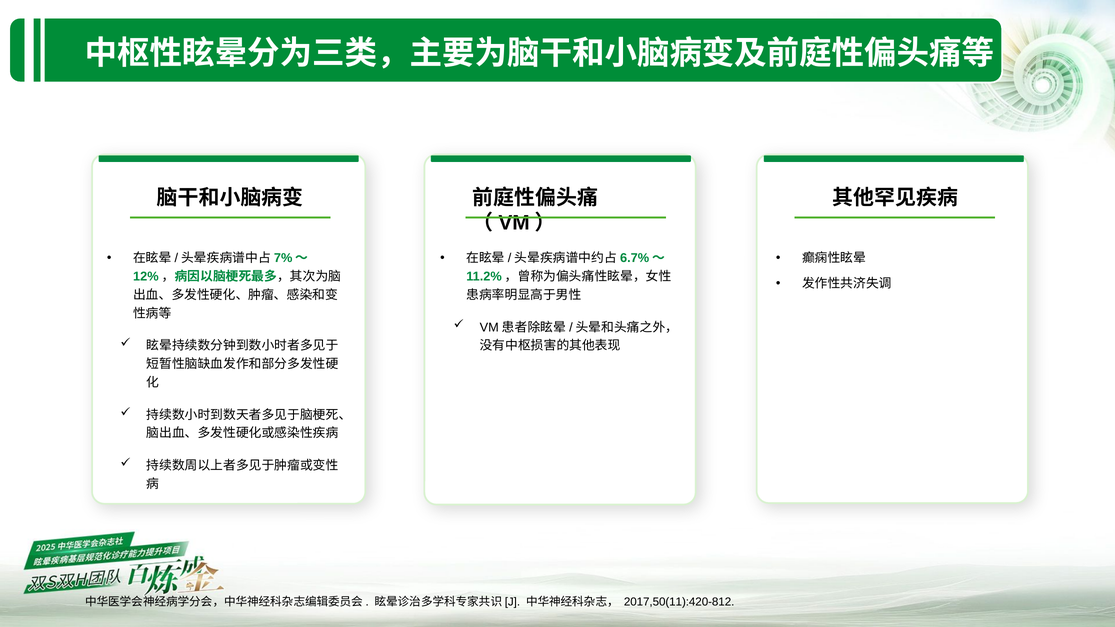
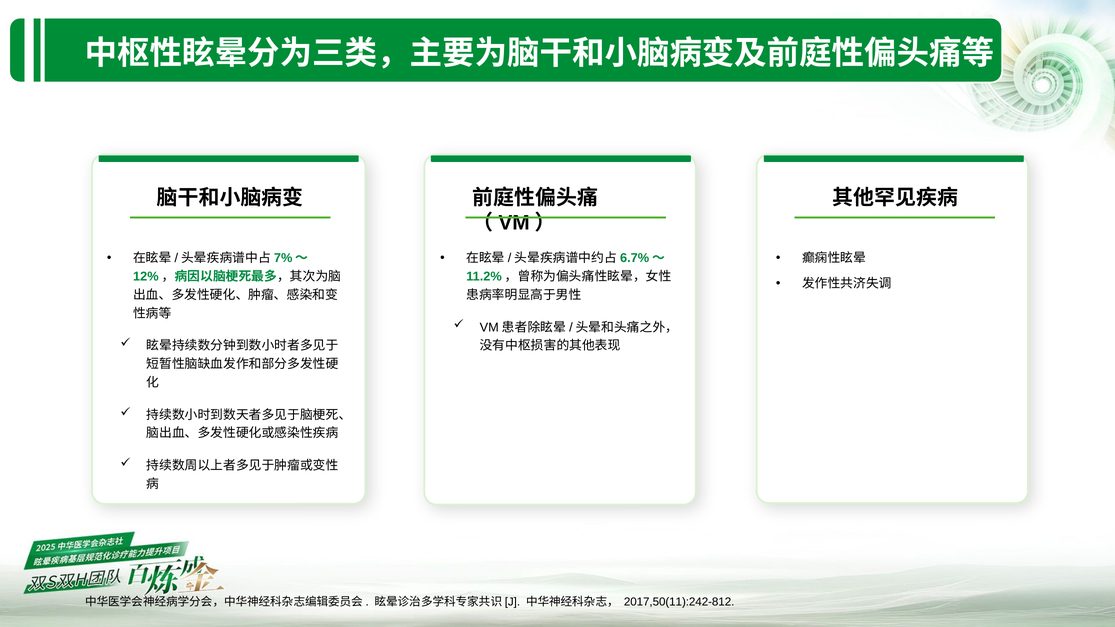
2017,50(11):420-812: 2017,50(11):420-812 -> 2017,50(11):242-812
